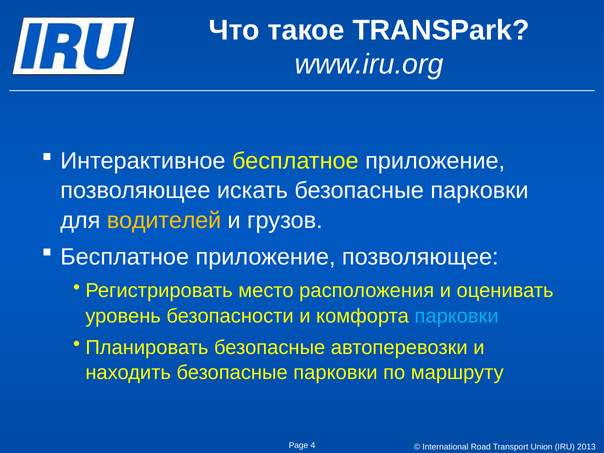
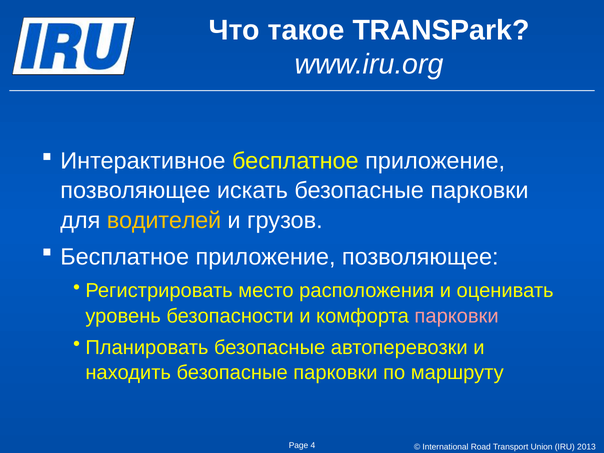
парковки at (457, 316) colour: light blue -> pink
